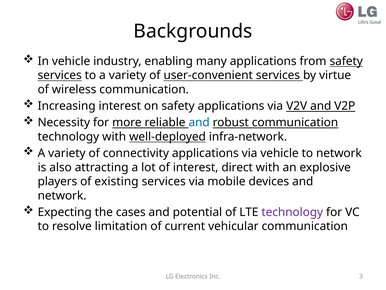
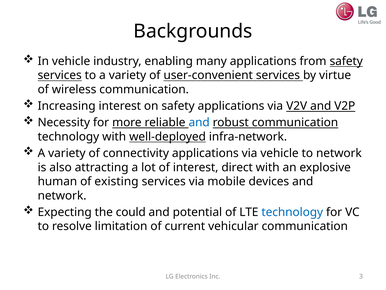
players: players -> human
cases: cases -> could
technology at (292, 212) colour: purple -> blue
